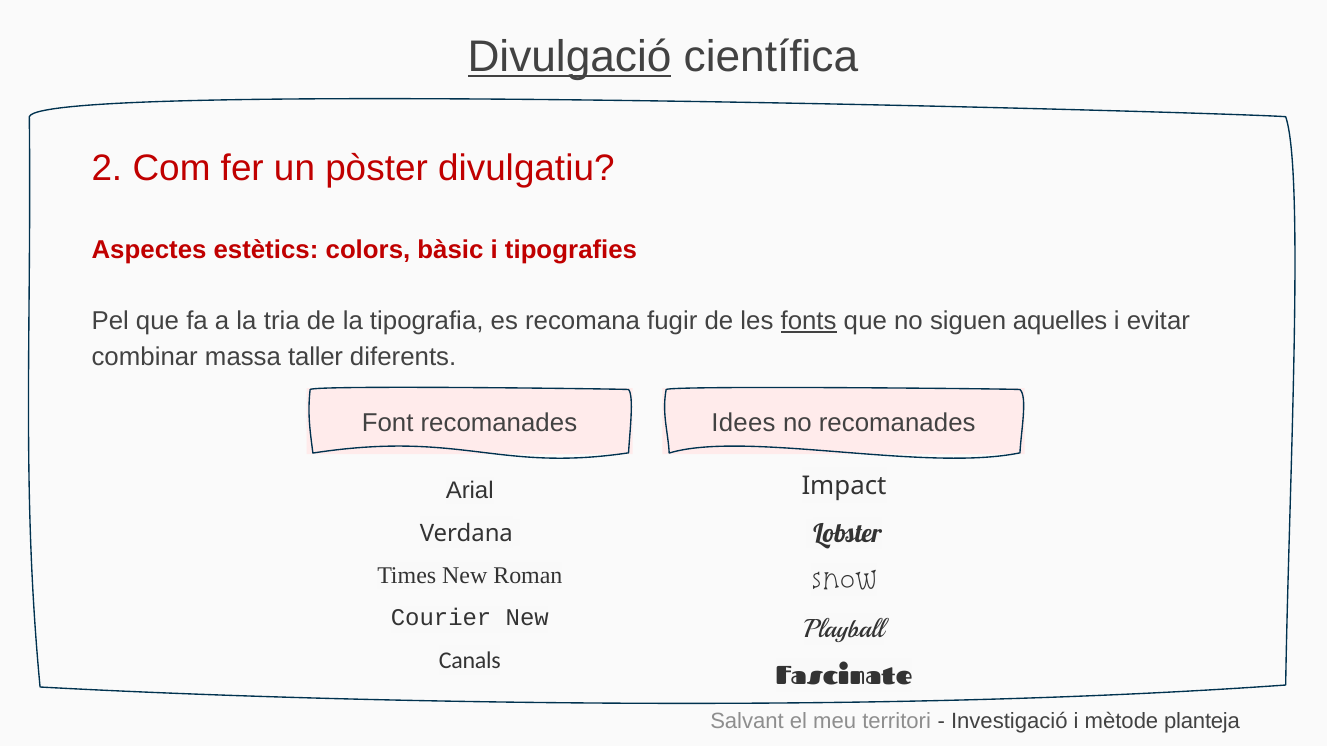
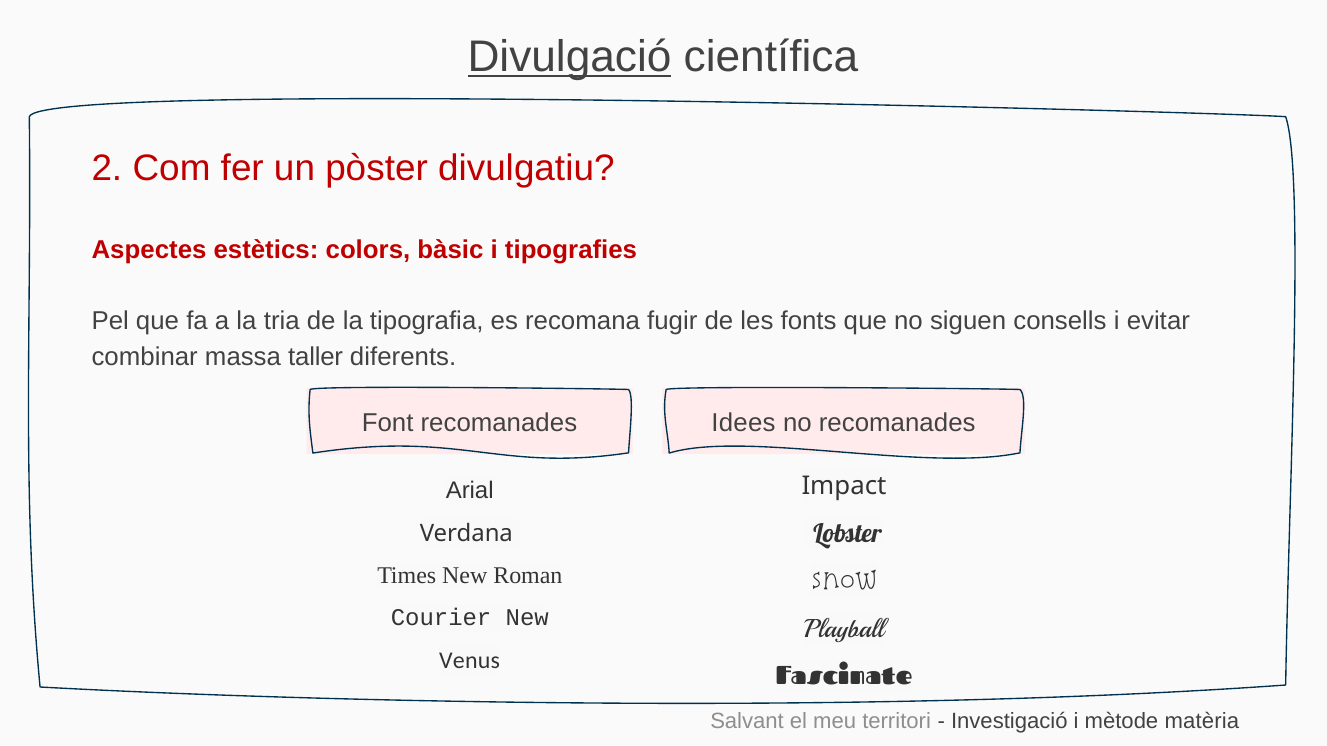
fonts underline: present -> none
aquelles: aquelles -> consells
Canals: Canals -> Venus
planteja: planteja -> matèria
